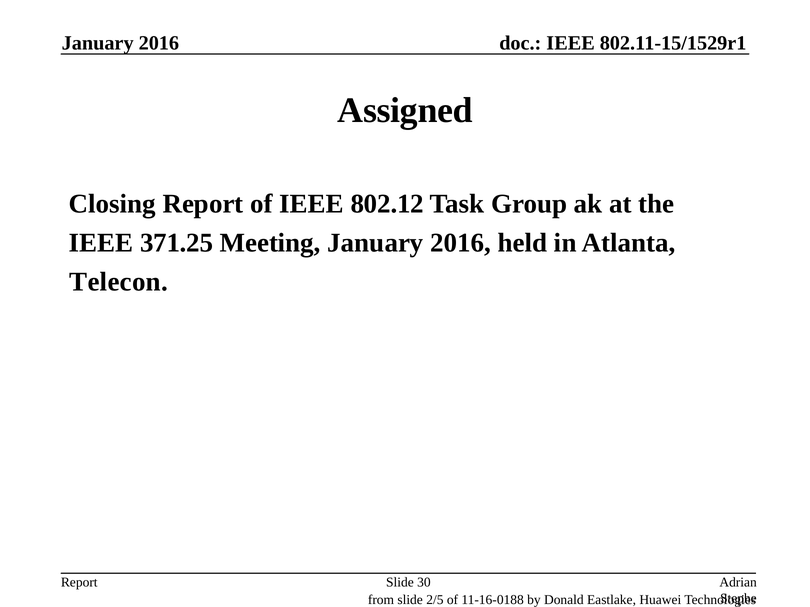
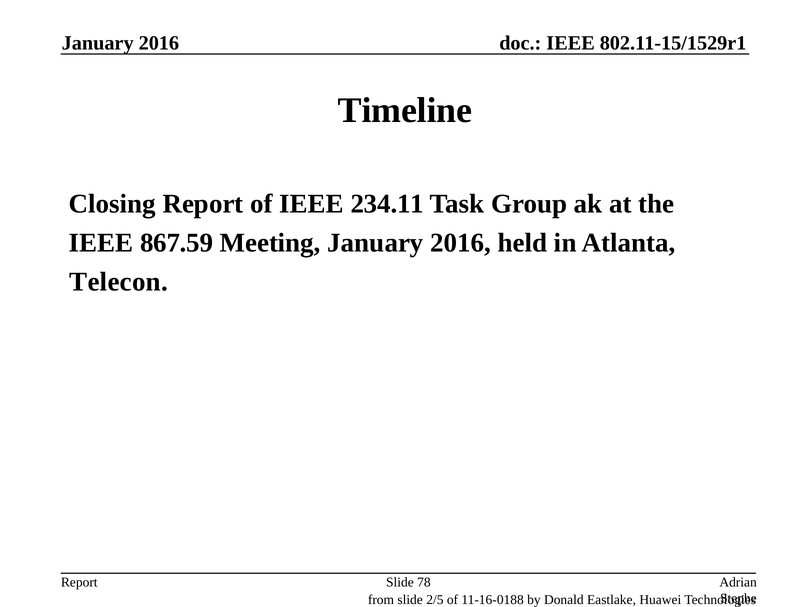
Assigned: Assigned -> Timeline
802.12: 802.12 -> 234.11
371.25: 371.25 -> 867.59
30: 30 -> 78
